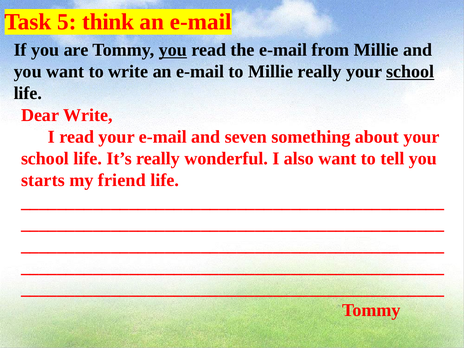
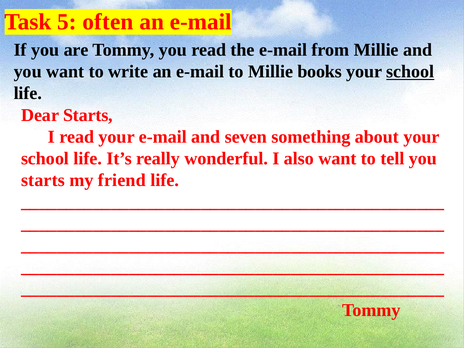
think: think -> often
you at (173, 50) underline: present -> none
Millie really: really -> books
Dear Write: Write -> Starts
